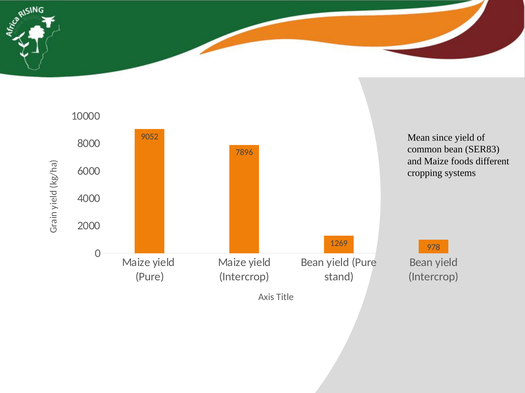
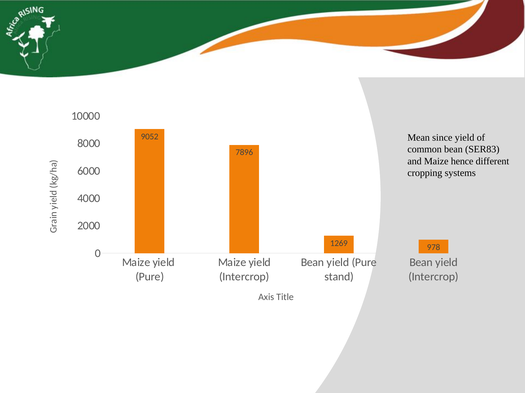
foods: foods -> hence
